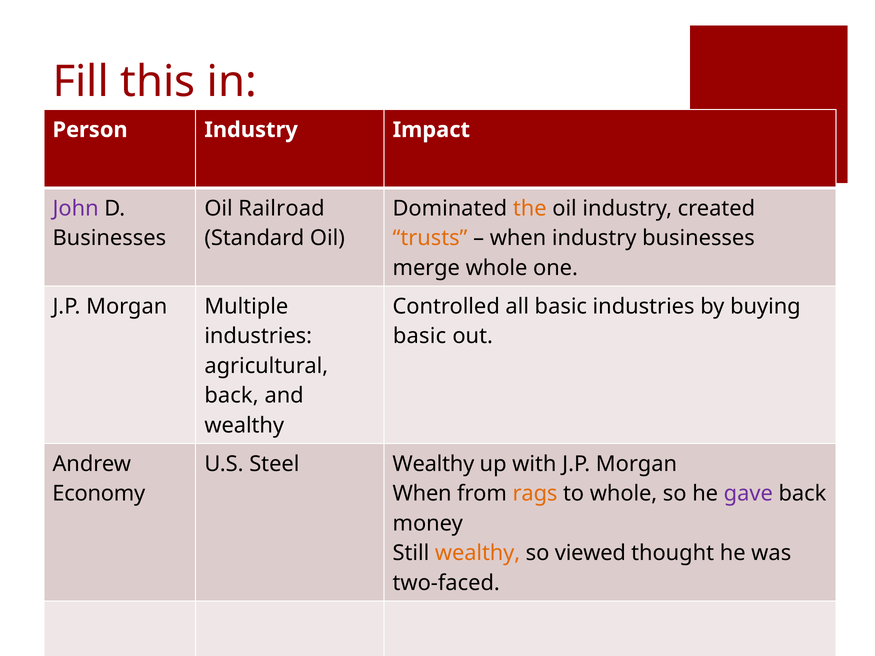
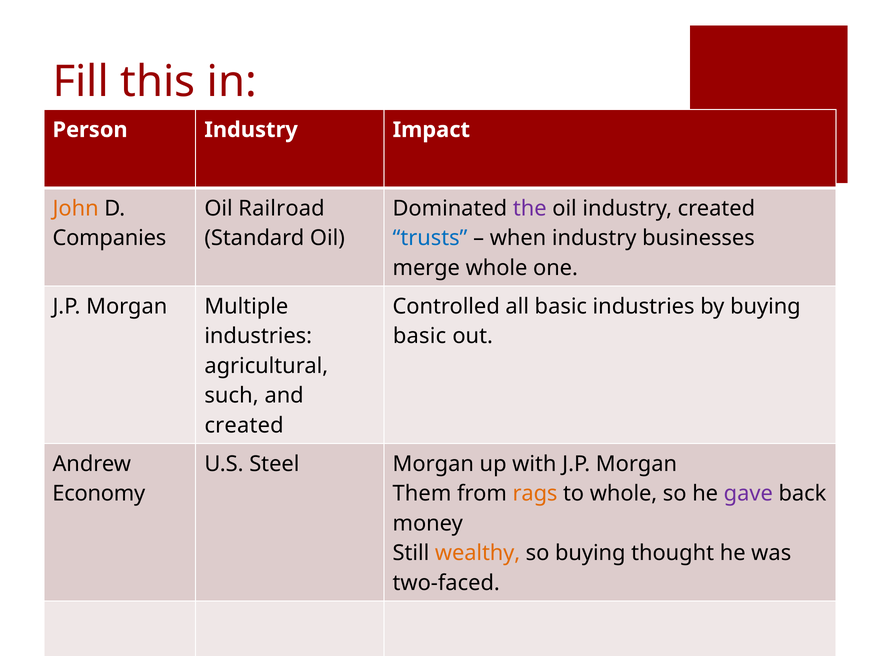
John colour: purple -> orange
the colour: orange -> purple
Businesses at (109, 238): Businesses -> Companies
trusts colour: orange -> blue
back at (232, 396): back -> such
wealthy at (244, 426): wealthy -> created
Steel Wealthy: Wealthy -> Morgan
When at (422, 494): When -> Them
so viewed: viewed -> buying
